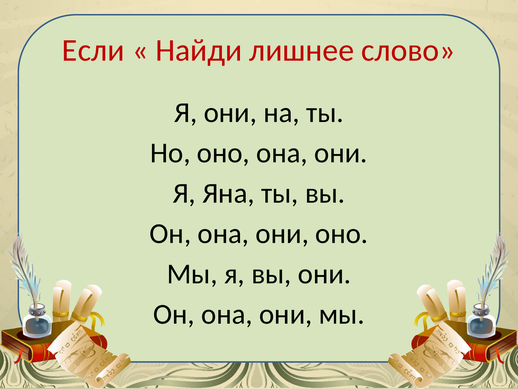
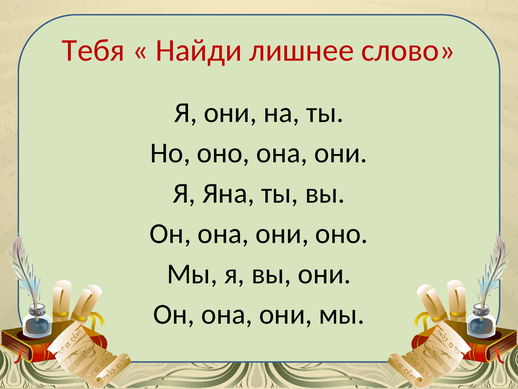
Если: Если -> Тебя
